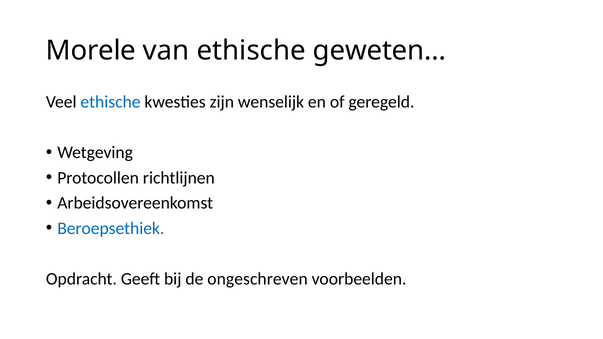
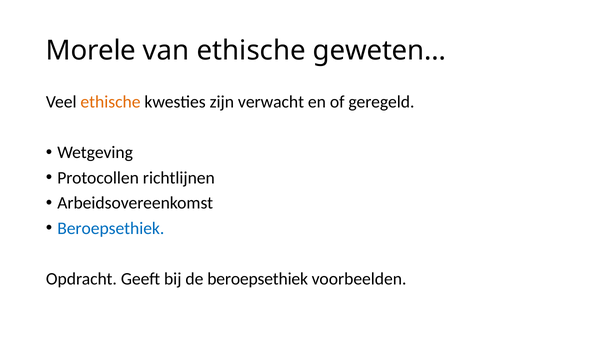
ethische at (111, 102) colour: blue -> orange
wenselijk: wenselijk -> verwacht
de ongeschreven: ongeschreven -> beroepsethiek
